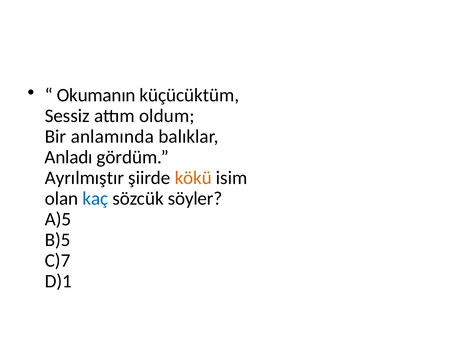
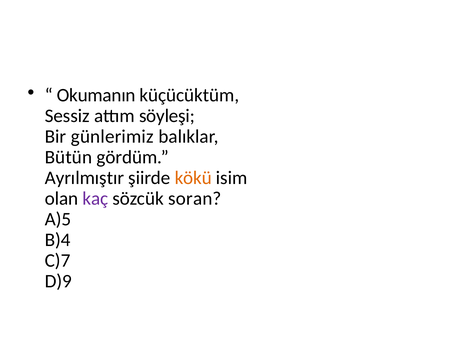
oldum: oldum -> söyleşi
anlamında: anlamında -> günlerimiz
Anladı: Anladı -> Bütün
kaç colour: blue -> purple
söyler: söyler -> soran
B)5: B)5 -> B)4
D)1: D)1 -> D)9
